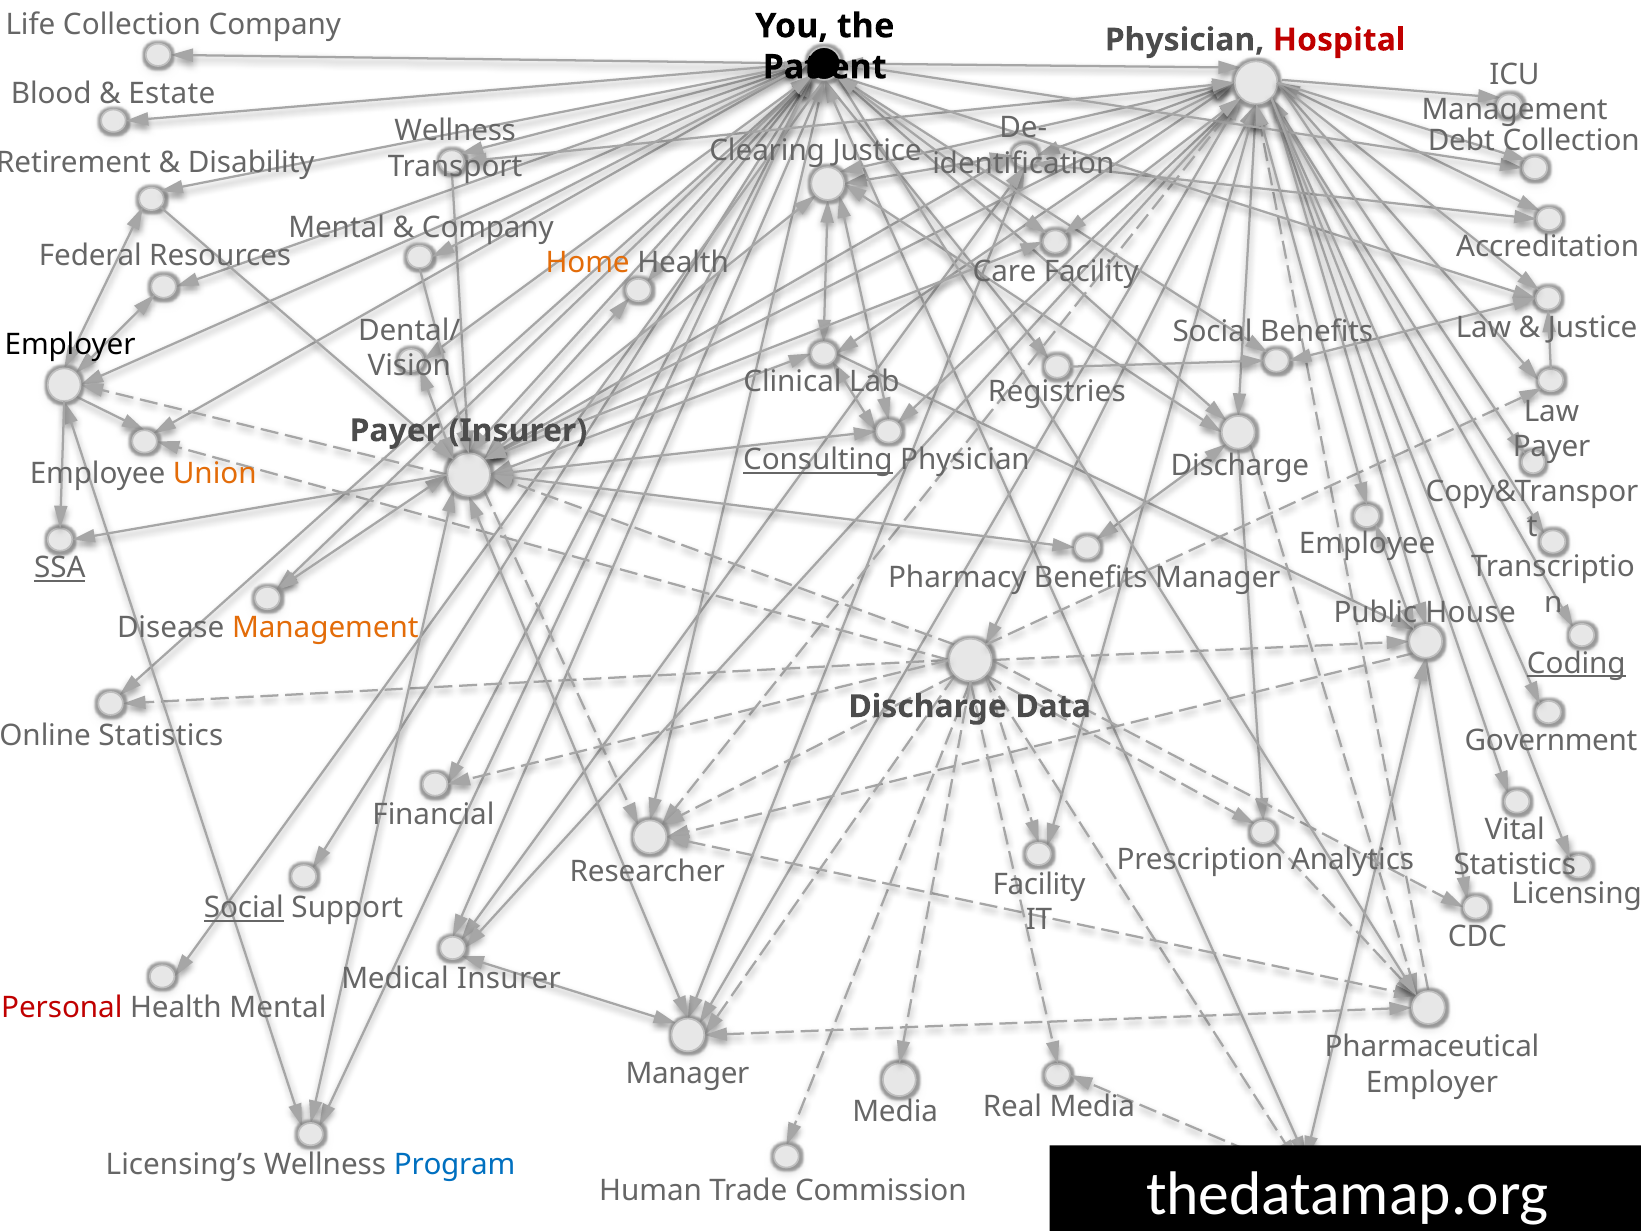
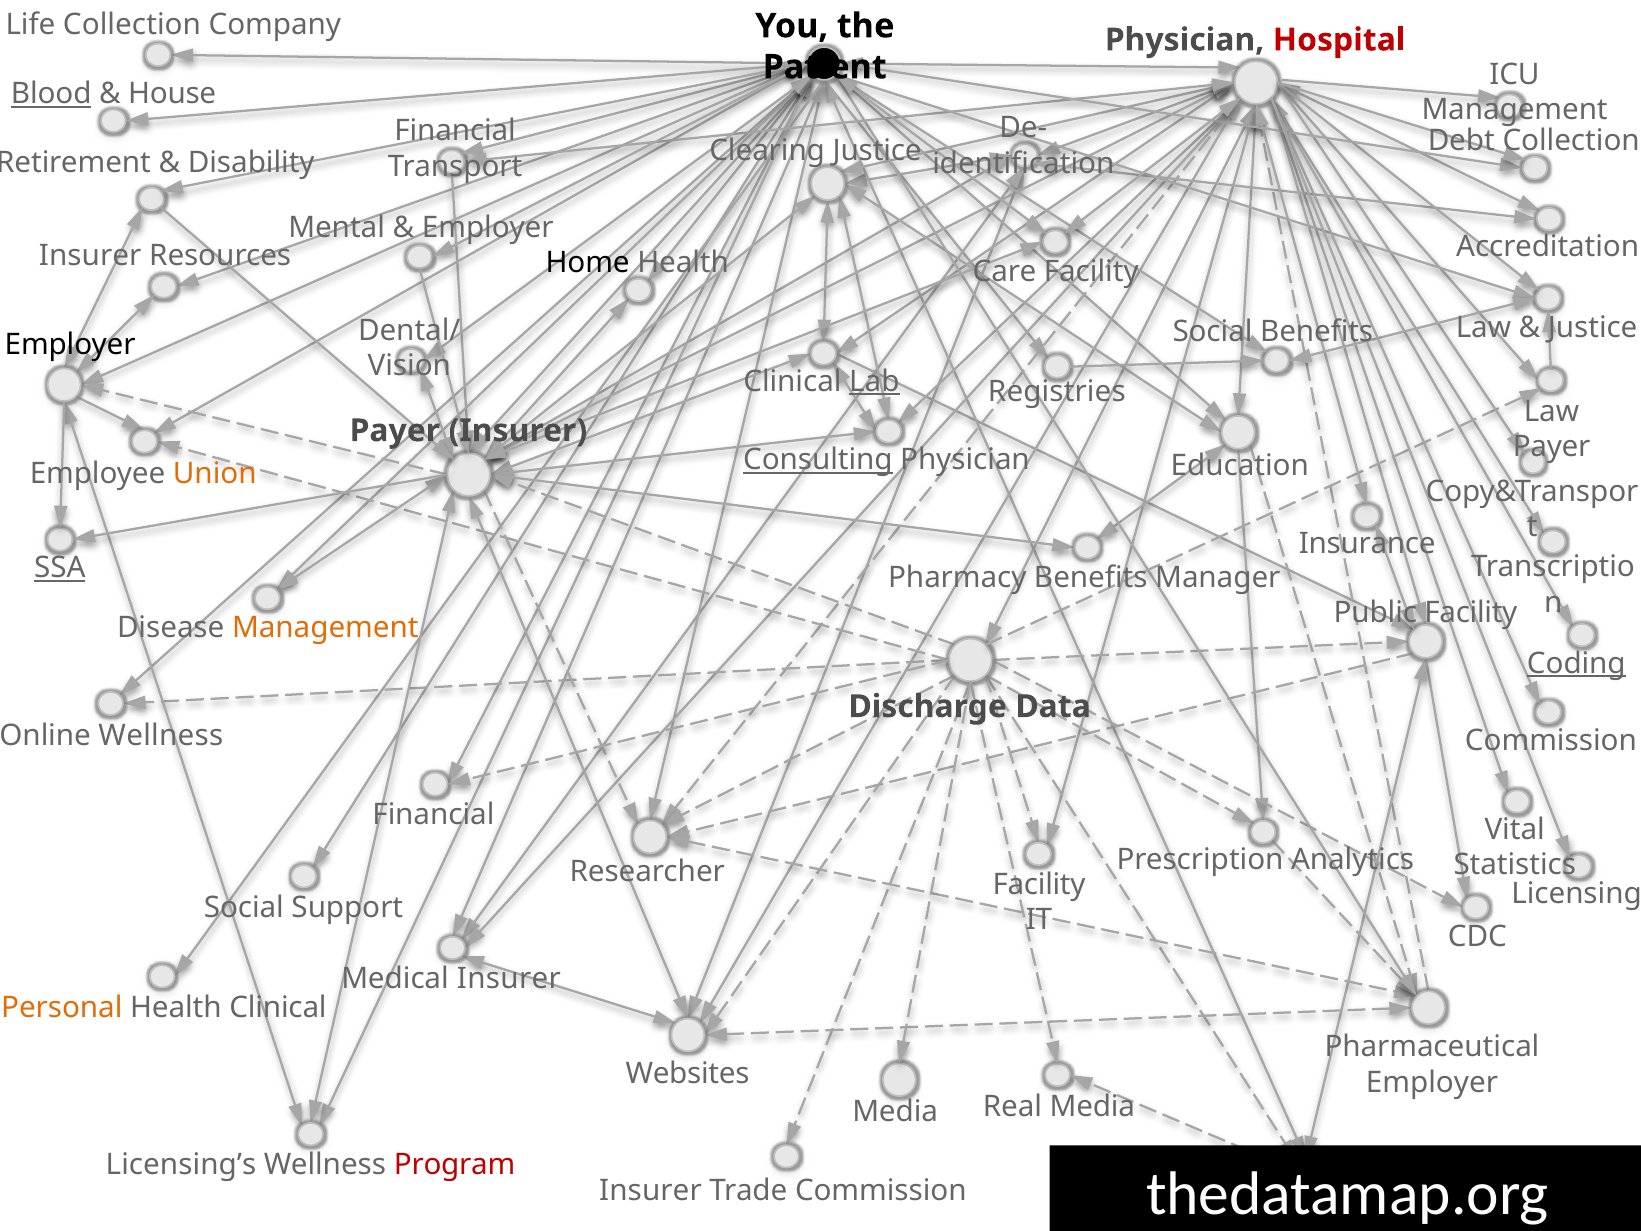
Blood underline: none -> present
Estate: Estate -> House
Wellness at (455, 131): Wellness -> Financial
Company at (488, 227): Company -> Employer
Federal at (90, 256): Federal -> Insurer
Home colour: orange -> black
Lab underline: none -> present
Discharge at (1240, 466): Discharge -> Education
Employee at (1367, 544): Employee -> Insurance
Public House: House -> Facility
Online Statistics: Statistics -> Wellness
Government at (1551, 741): Government -> Commission
Social at (244, 908) underline: present -> none
Personal colour: red -> orange
Health Mental: Mental -> Clinical
Manager at (687, 1074): Manager -> Websites
Program colour: blue -> red
Human at (651, 1191): Human -> Insurer
